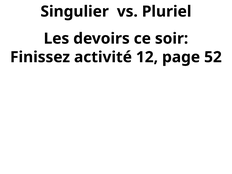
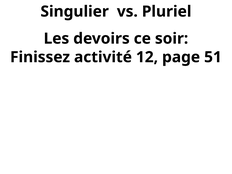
52: 52 -> 51
